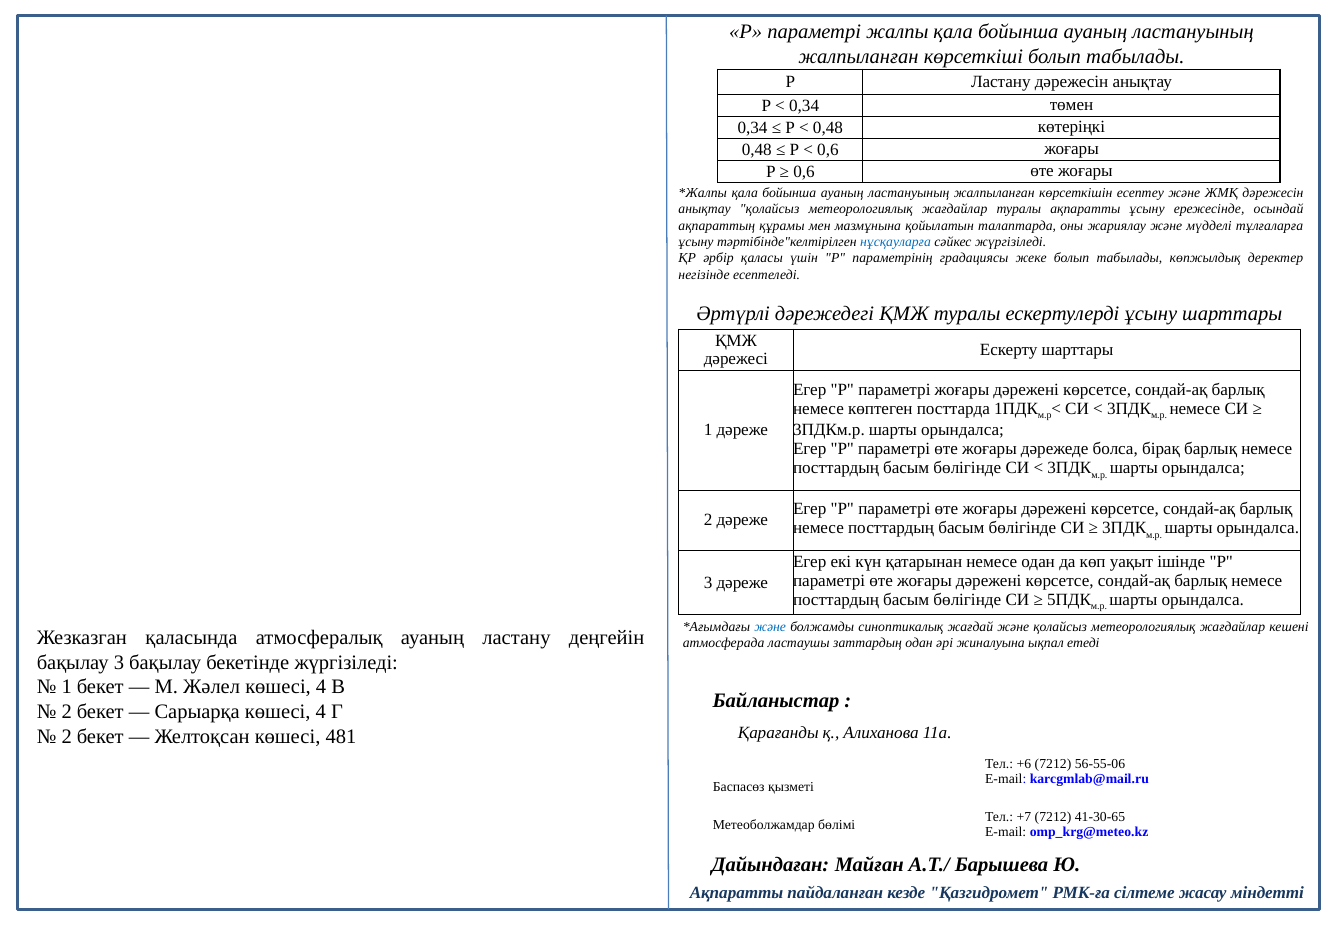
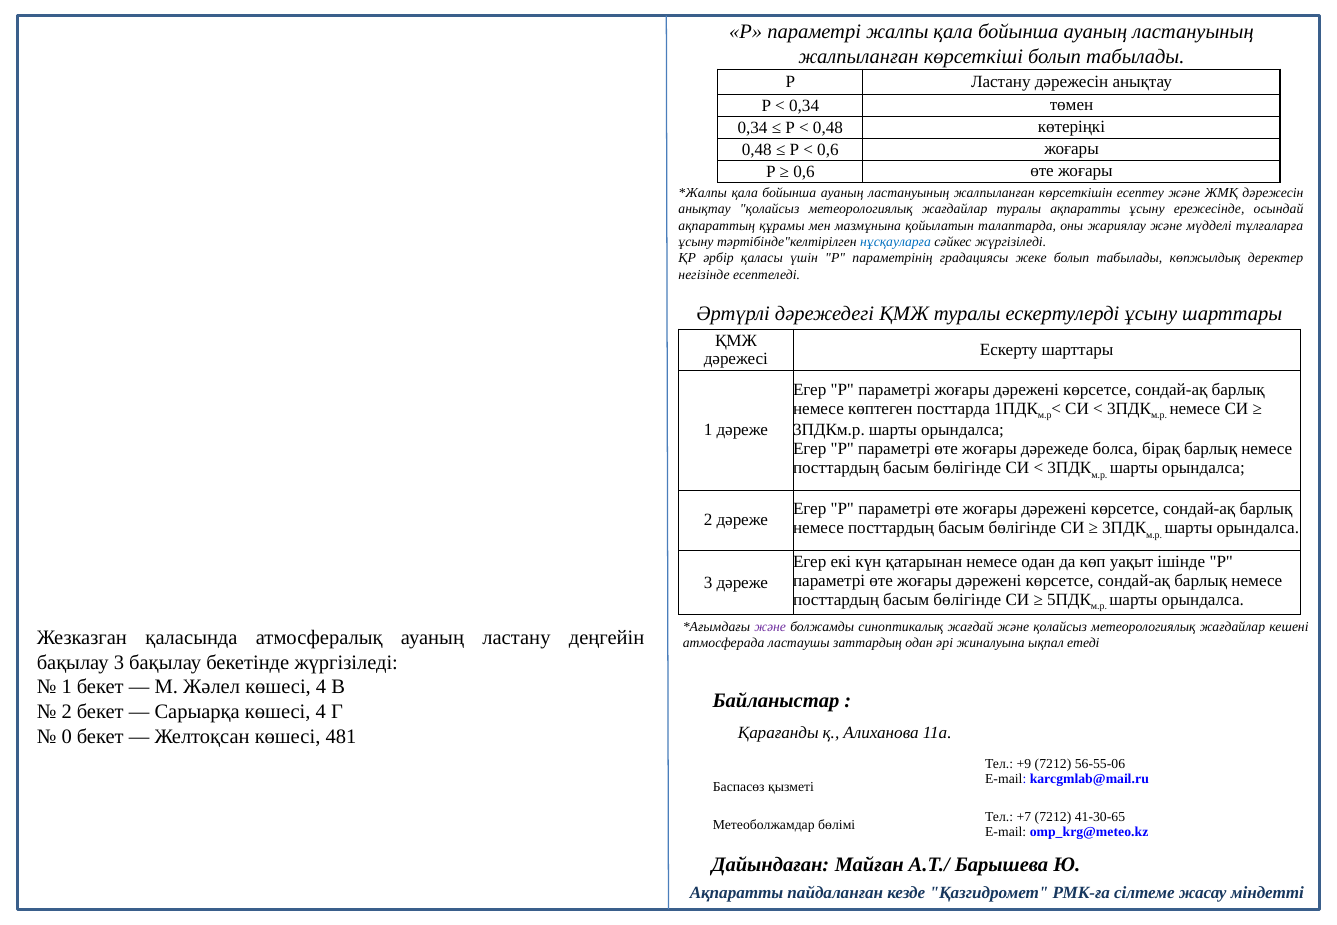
және at (770, 627) colour: blue -> purple
2 at (67, 737): 2 -> 0
+6: +6 -> +9
